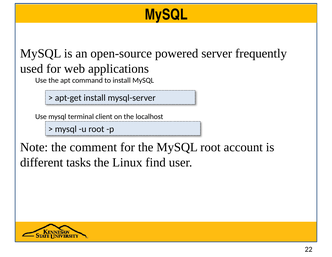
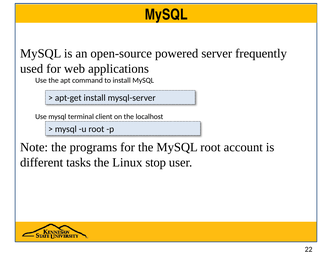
comment: comment -> programs
find: find -> stop
